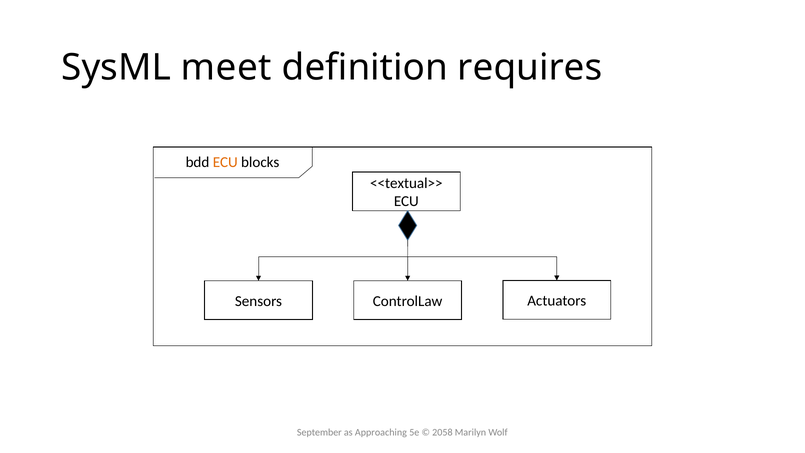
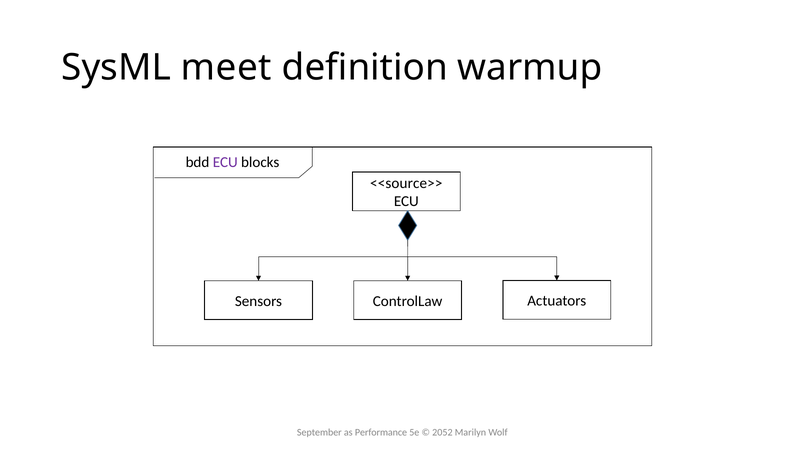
requires: requires -> warmup
ECU at (225, 162) colour: orange -> purple
<<textual>>: <<textual>> -> <<source>>
Approaching: Approaching -> Performance
2058: 2058 -> 2052
